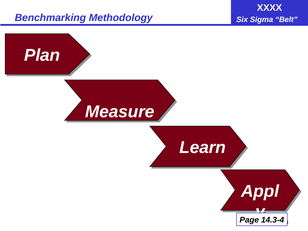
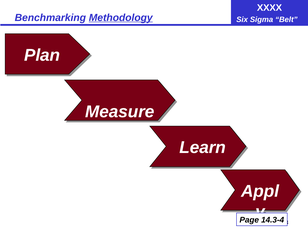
Methodology underline: none -> present
